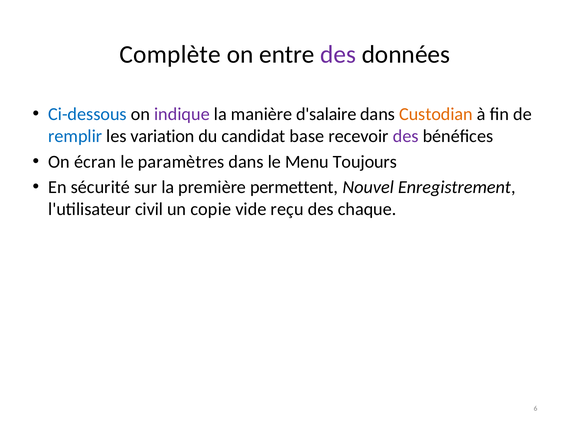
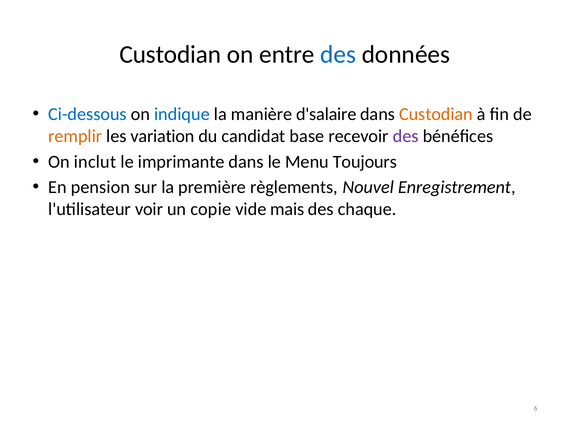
Complète at (170, 55): Complète -> Custodian
des at (338, 55) colour: purple -> blue
indique colour: purple -> blue
remplir colour: blue -> orange
écran: écran -> inclut
paramètres: paramètres -> imprimante
sécurité: sécurité -> pension
permettent: permettent -> règlements
civil: civil -> voir
reçu: reçu -> mais
